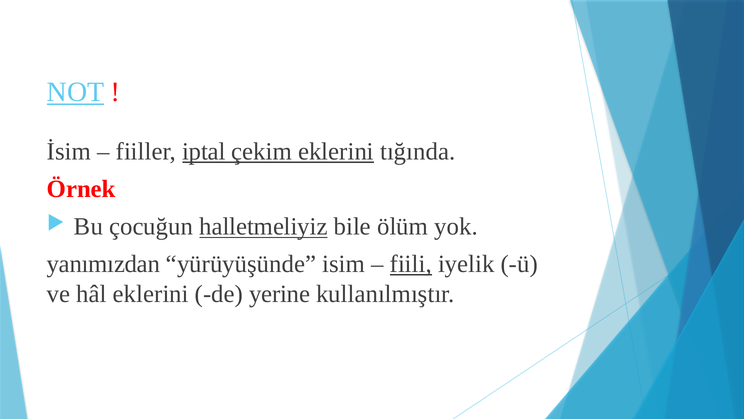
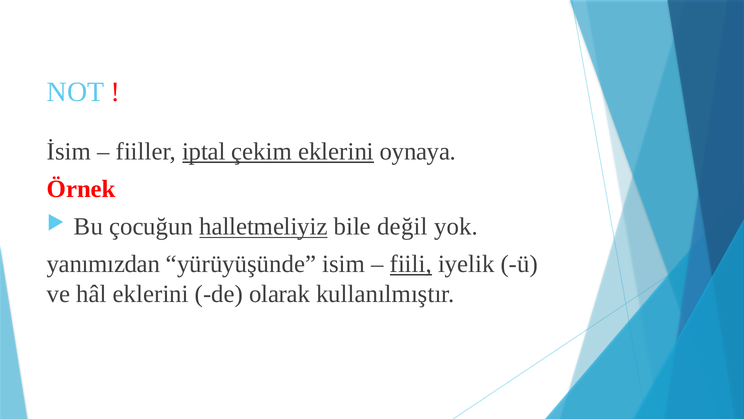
NOT underline: present -> none
tığında: tığında -> oynaya
ölüm: ölüm -> değil
yerine: yerine -> olarak
